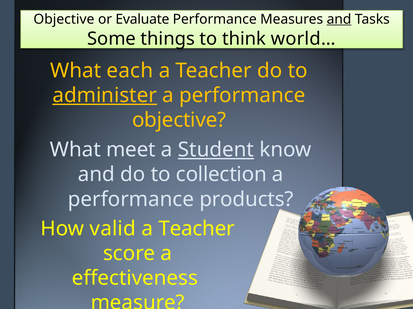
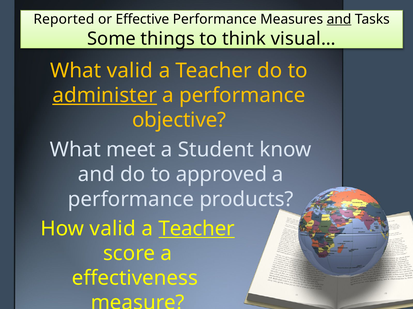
Objective at (64, 19): Objective -> Reported
Evaluate: Evaluate -> Effective
world…: world… -> visual…
What each: each -> valid
Student underline: present -> none
collection: collection -> approved
Teacher at (197, 229) underline: none -> present
